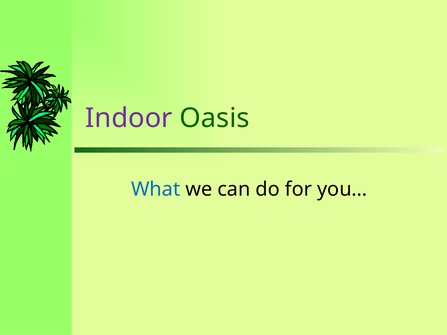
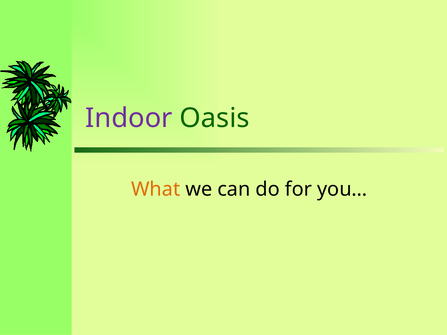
What colour: blue -> orange
